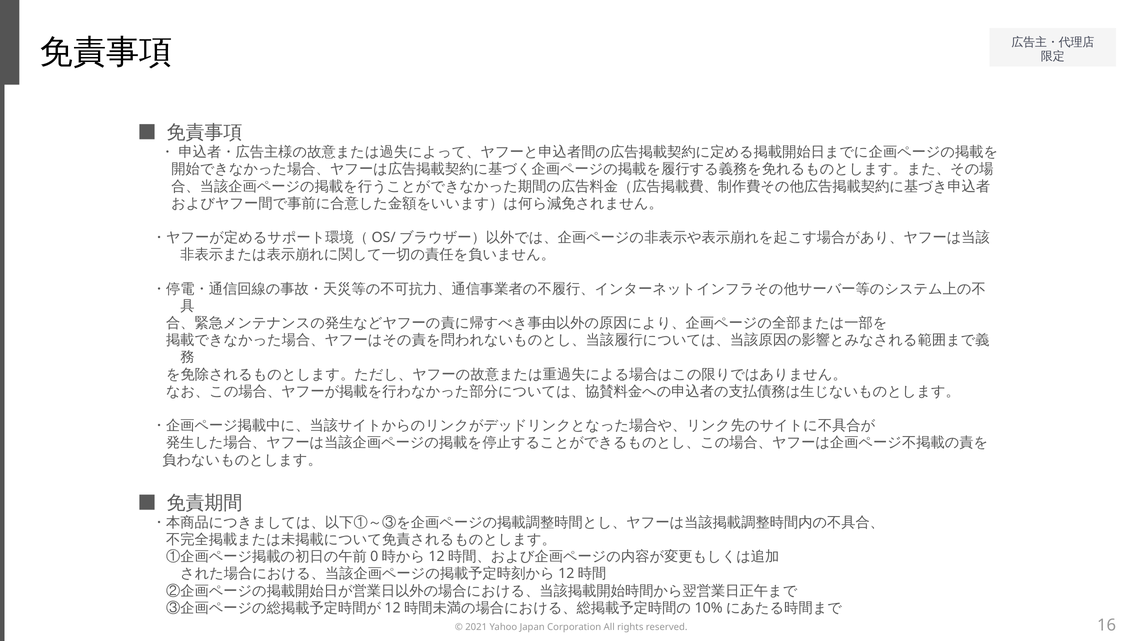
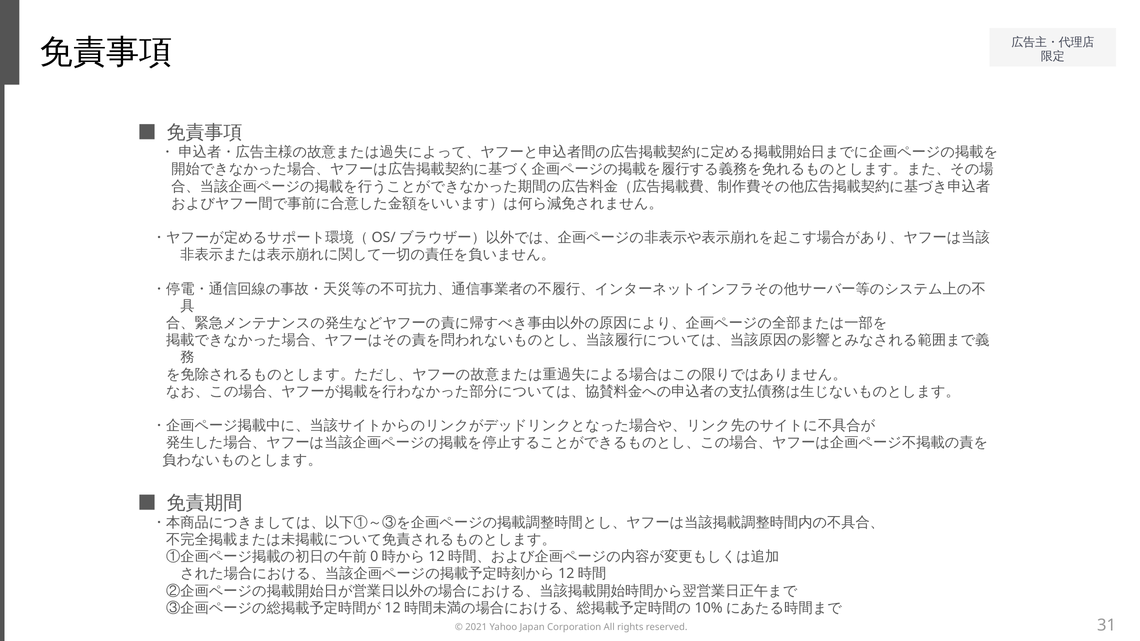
16: 16 -> 31
